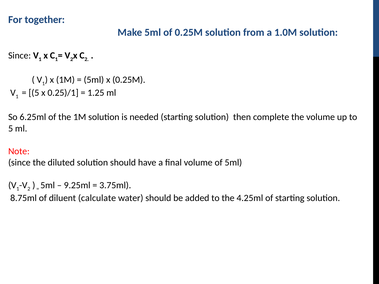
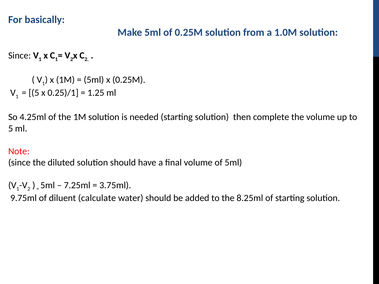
together: together -> basically
6.25ml: 6.25ml -> 4.25ml
9.25ml: 9.25ml -> 7.25ml
8.75ml: 8.75ml -> 9.75ml
4.25ml: 4.25ml -> 8.25ml
